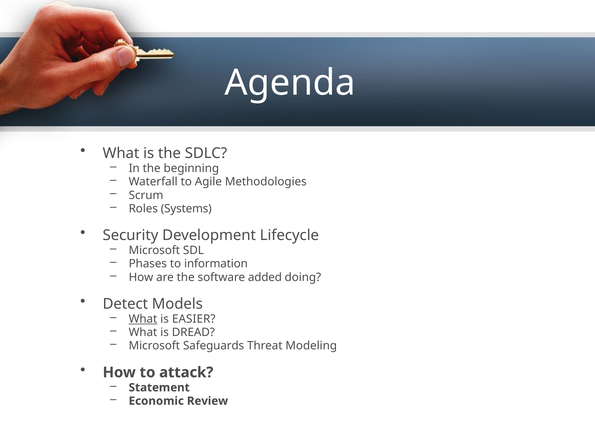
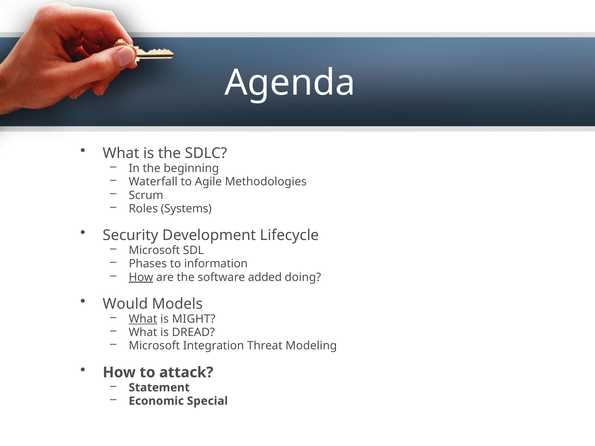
How at (141, 277) underline: none -> present
Detect: Detect -> Would
EASIER: EASIER -> MIGHT
Safeguards: Safeguards -> Integration
Review: Review -> Special
